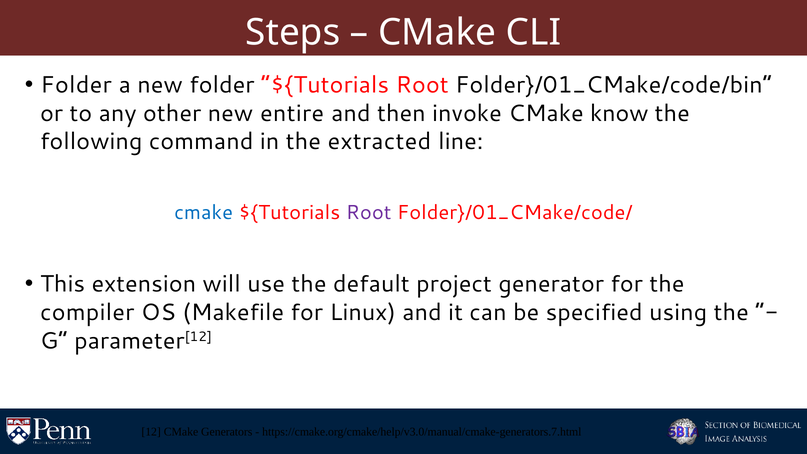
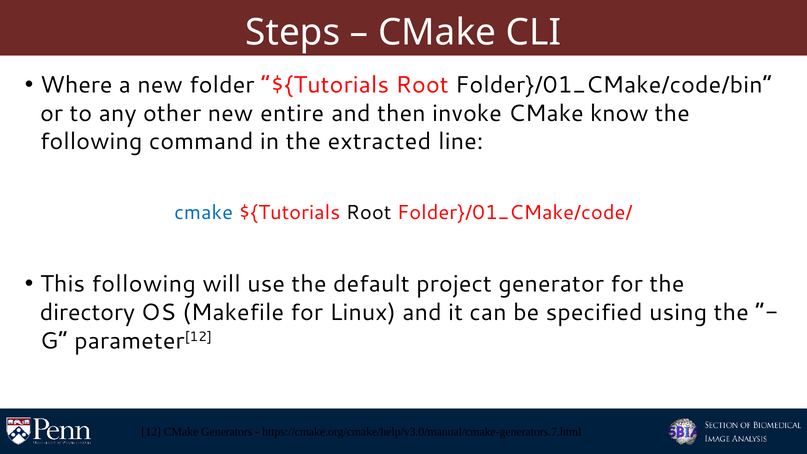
Folder at (76, 85): Folder -> Where
Root at (369, 213) colour: purple -> black
This extension: extension -> following
compiler: compiler -> directory
